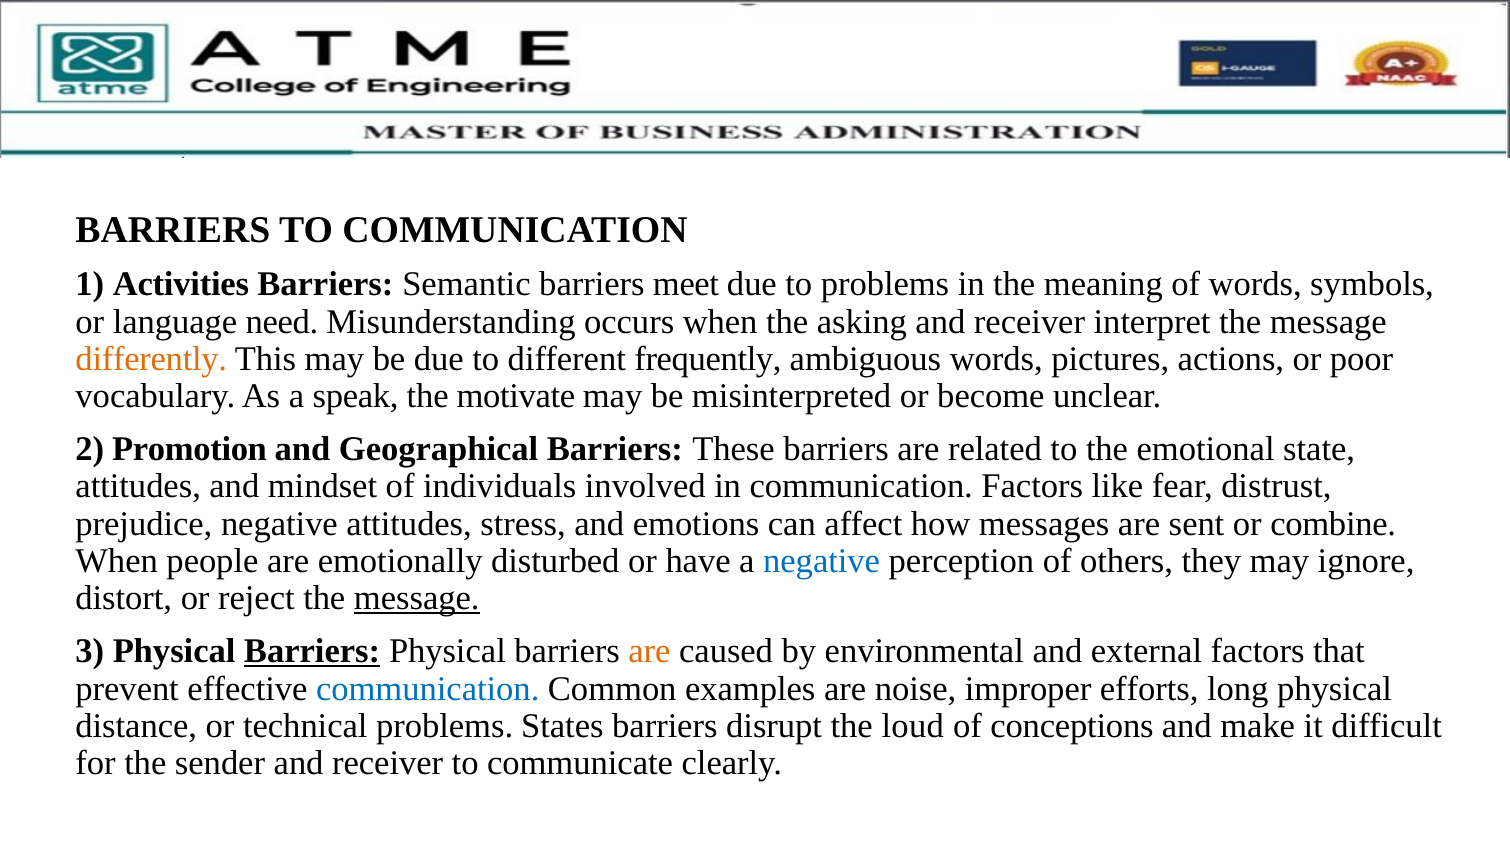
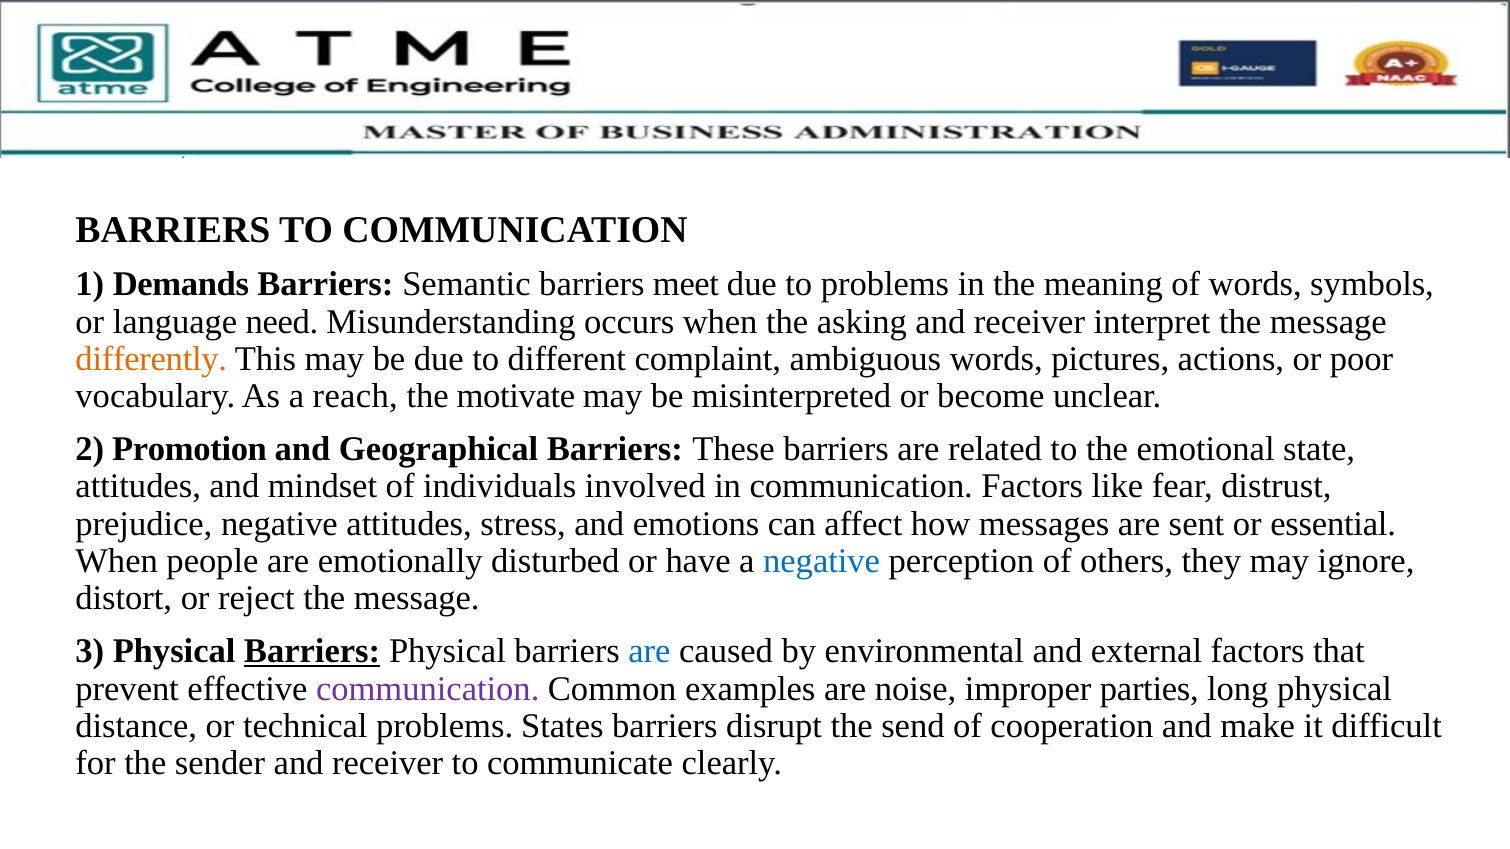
Activities: Activities -> Demands
frequently: frequently -> complaint
speak: speak -> reach
combine: combine -> essential
message at (417, 599) underline: present -> none
are at (649, 652) colour: orange -> blue
communication at (428, 689) colour: blue -> purple
efforts: efforts -> parties
loud: loud -> send
conceptions: conceptions -> cooperation
